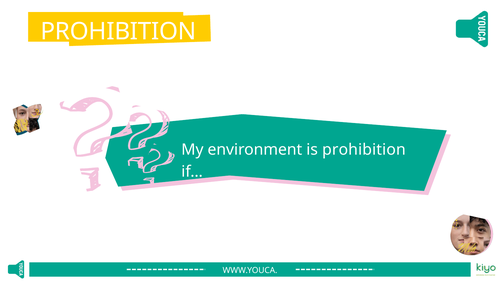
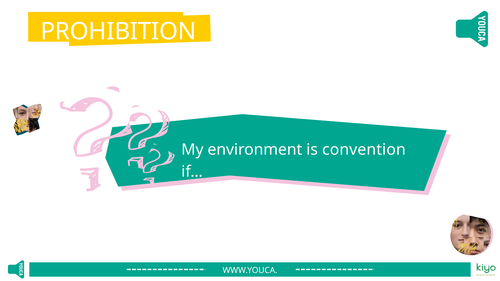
is prohibition: prohibition -> convention
